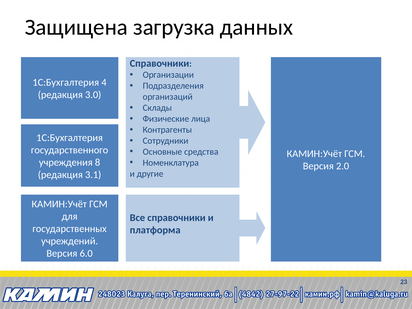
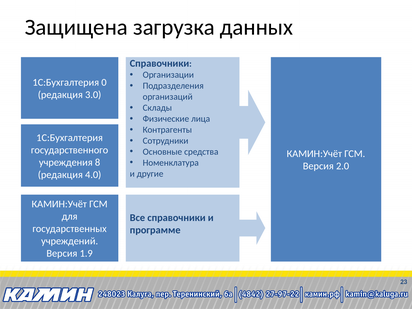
4: 4 -> 0
3.1: 3.1 -> 4.0
платформа: платформа -> программе
6.0: 6.0 -> 1.9
